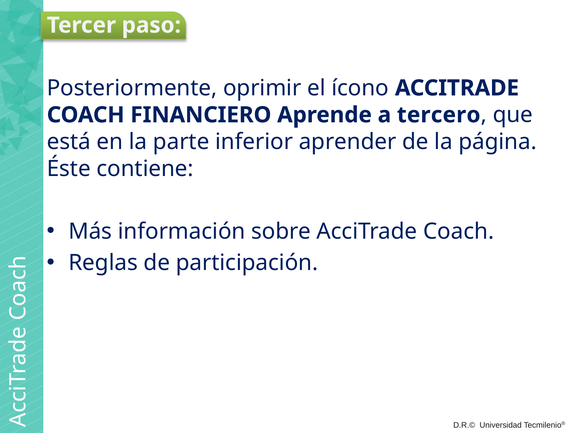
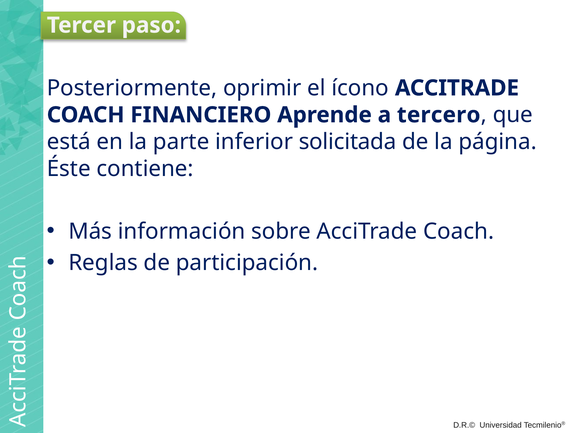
aprender: aprender -> solicitada
